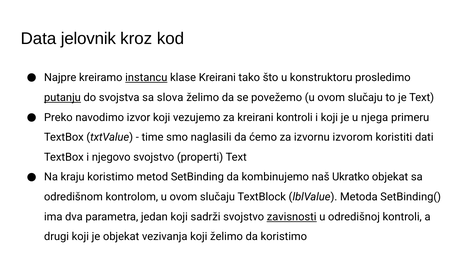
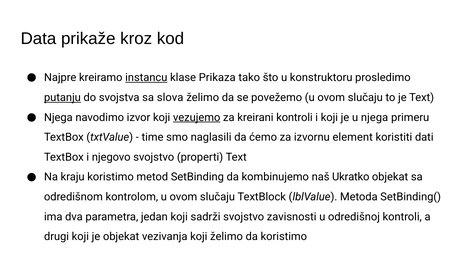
jelovnik: jelovnik -> prikaže
klase Kreirani: Kreirani -> Prikaza
Preko at (58, 117): Preko -> Njega
vezujemo underline: none -> present
izvorom: izvorom -> element
zavisnosti underline: present -> none
